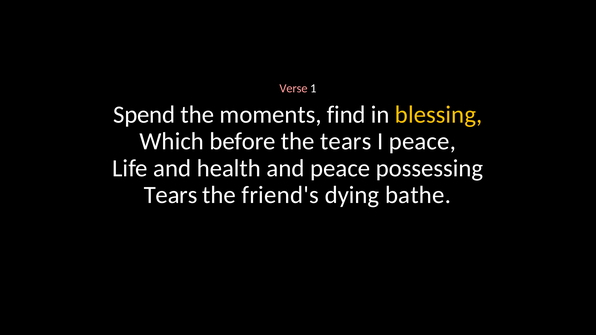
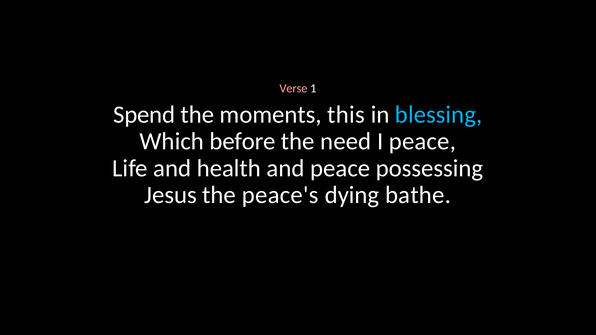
find: find -> this
blessing colour: yellow -> light blue
the tears: tears -> need
Tears at (171, 195): Tears -> Jesus
friend's: friend's -> peace's
